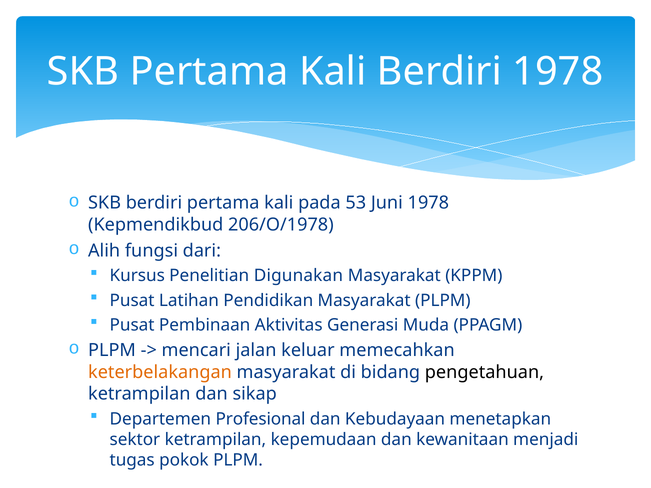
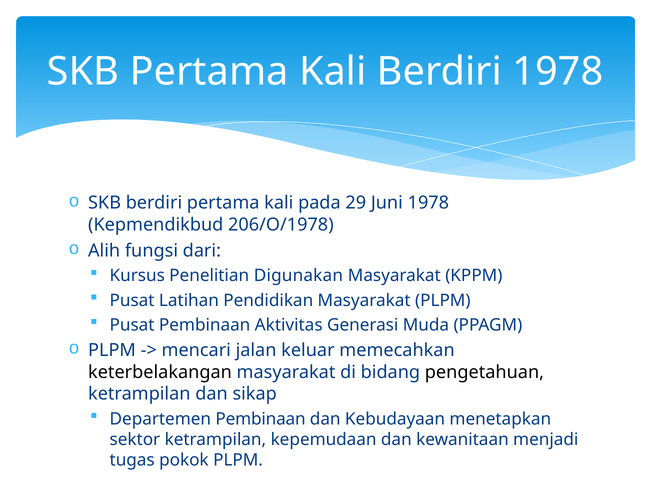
53: 53 -> 29
keterbelakangan colour: orange -> black
Departemen Profesional: Profesional -> Pembinaan
